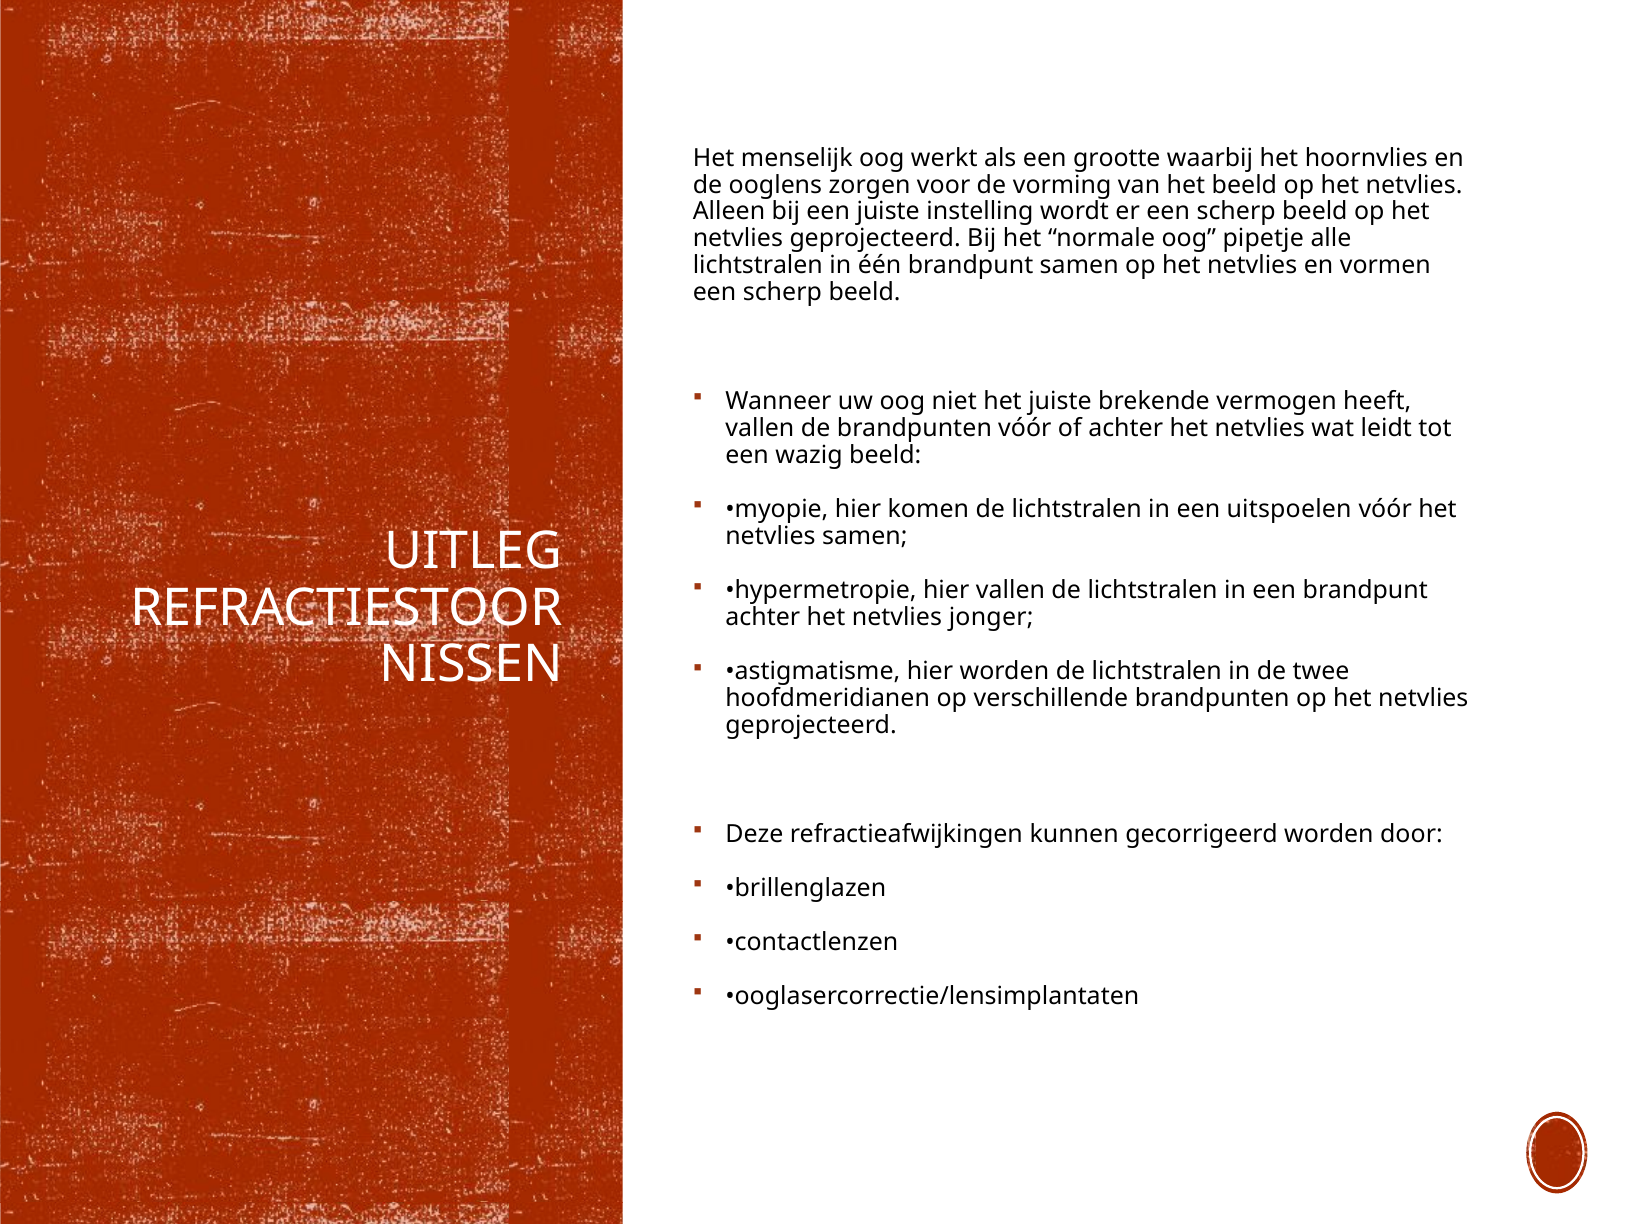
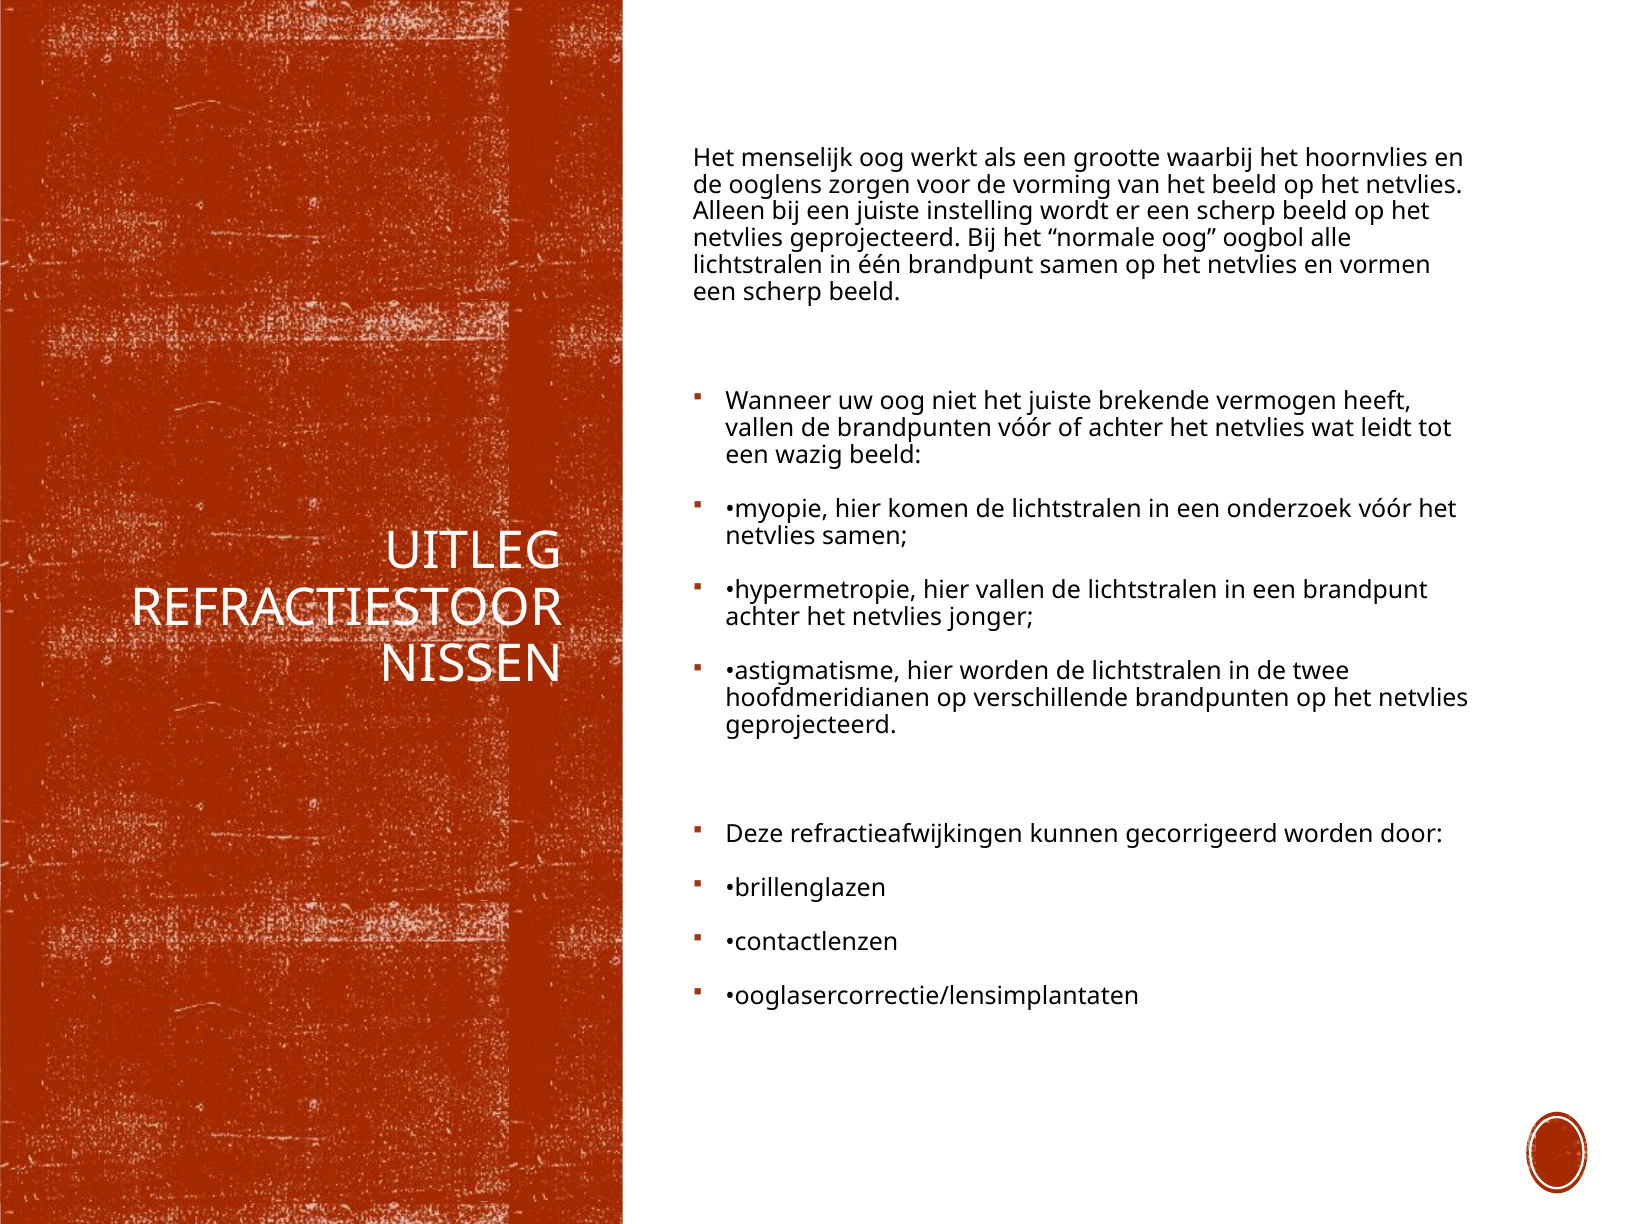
pipetje: pipetje -> oogbol
uitspoelen: uitspoelen -> onderzoek
